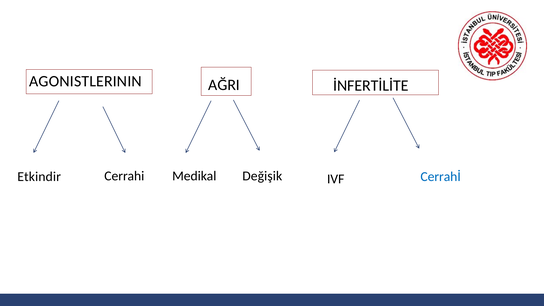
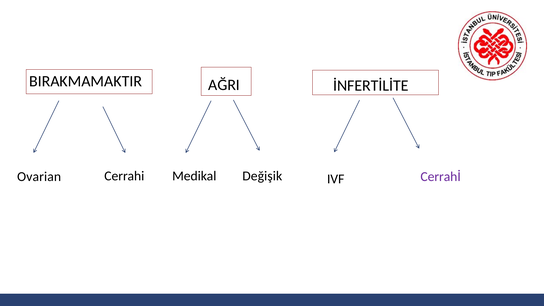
AGONISTLERININ: AGONISTLERININ -> BIRAKMAMAKTIR
Etkindir: Etkindir -> Ovarian
Cerrahİ colour: blue -> purple
